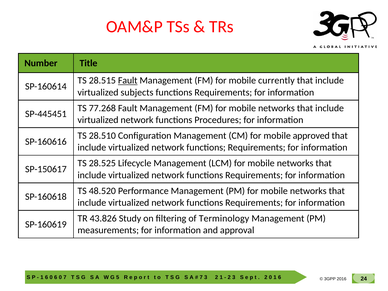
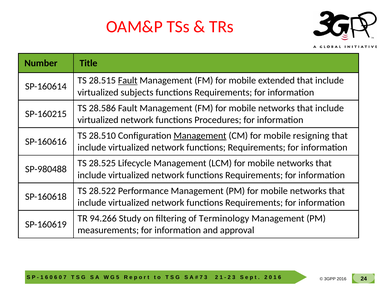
currently: currently -> extended
77.268: 77.268 -> 28.586
SP-445451: SP-445451 -> SP-160215
Management at (200, 136) underline: none -> present
approved: approved -> resigning
SP-150617: SP-150617 -> SP-980488
48.520: 48.520 -> 28.522
43.826: 43.826 -> 94.266
